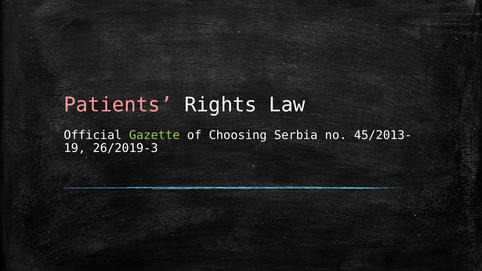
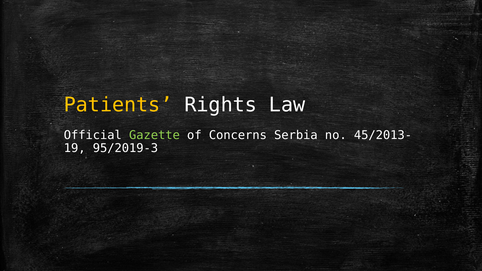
Patients colour: pink -> yellow
Choosing: Choosing -> Concerns
26/2019-3: 26/2019-3 -> 95/2019-3
